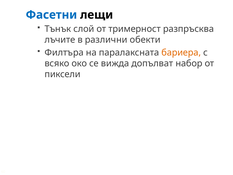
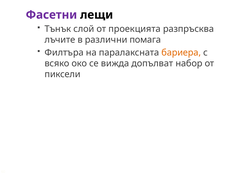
Фасетни colour: blue -> purple
тримерност: тримерност -> проекцията
обекти: обекти -> помага
